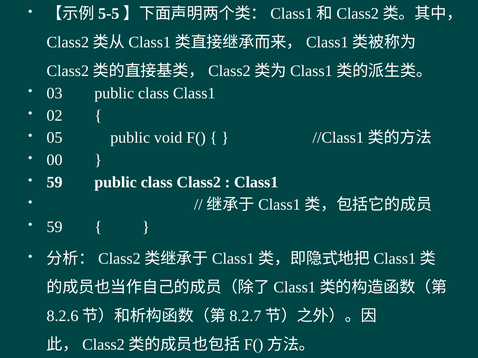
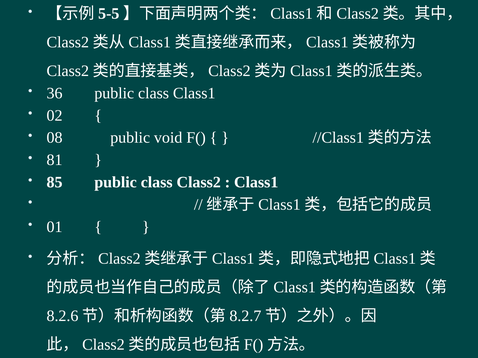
03: 03 -> 36
05: 05 -> 08
00: 00 -> 81
59 at (55, 182): 59 -> 85
59 at (55, 227): 59 -> 01
